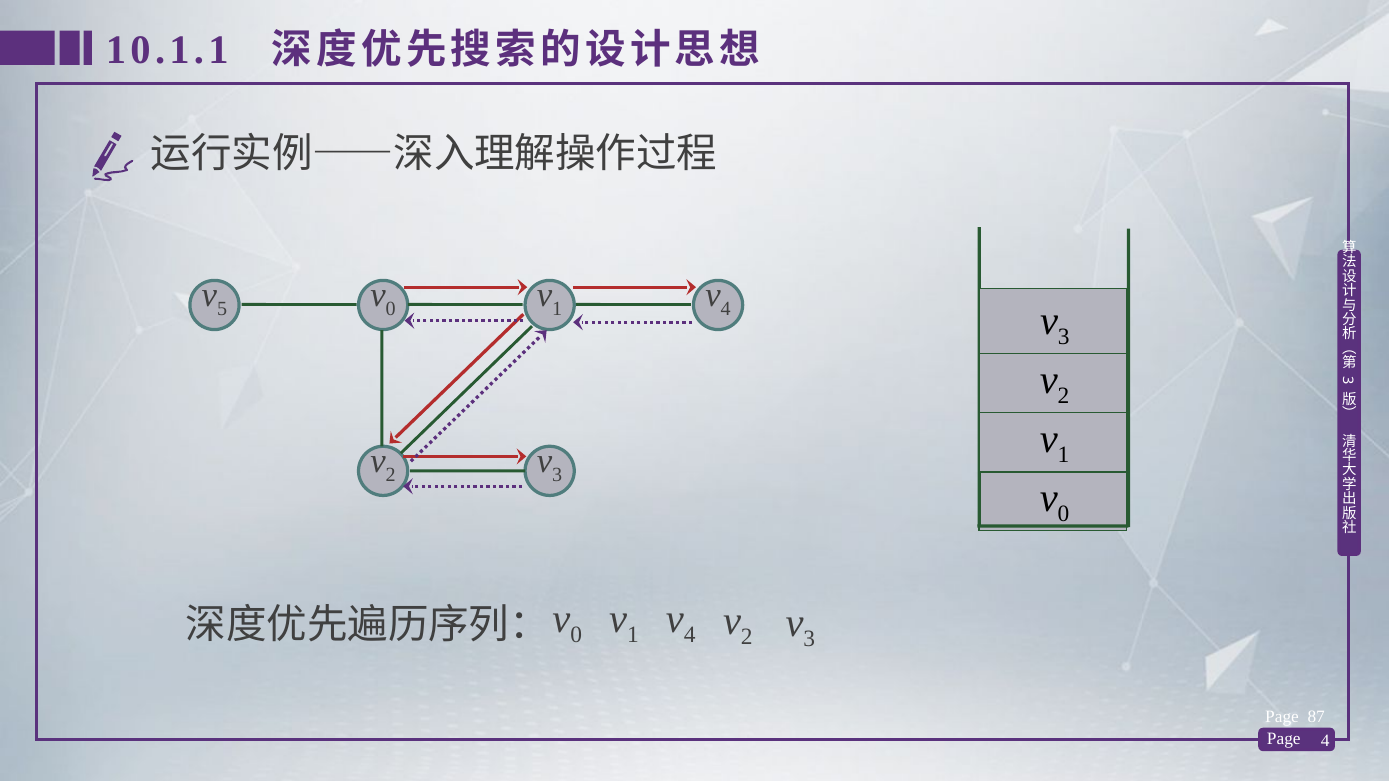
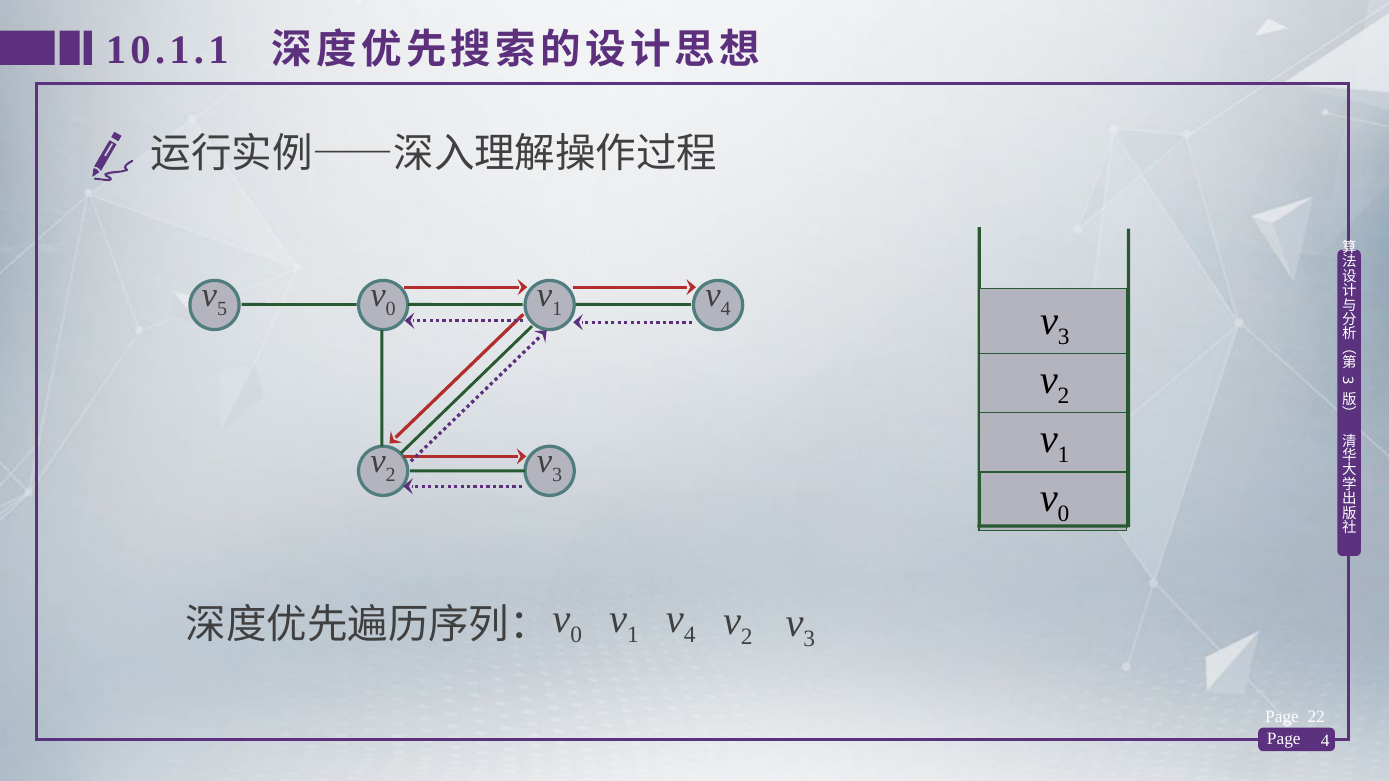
87: 87 -> 22
